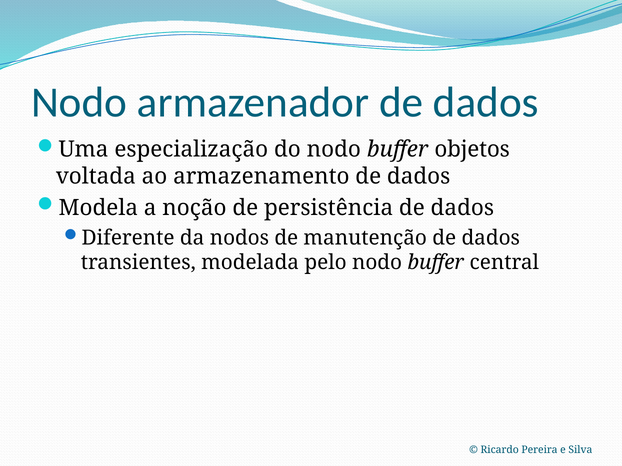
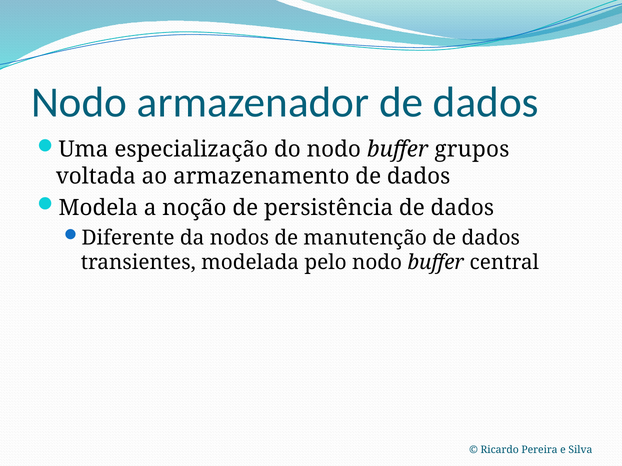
objetos: objetos -> grupos
